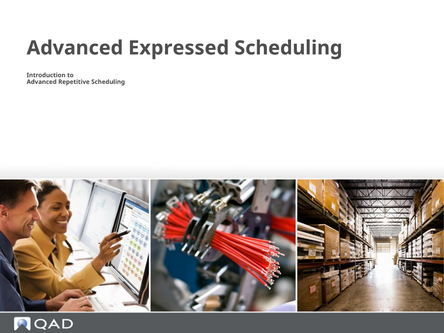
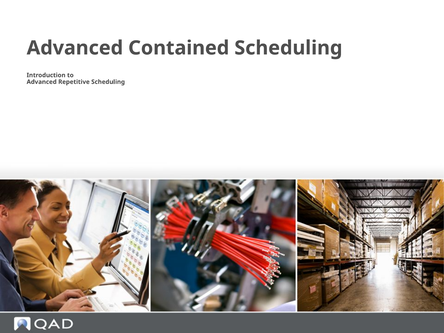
Expressed: Expressed -> Contained
